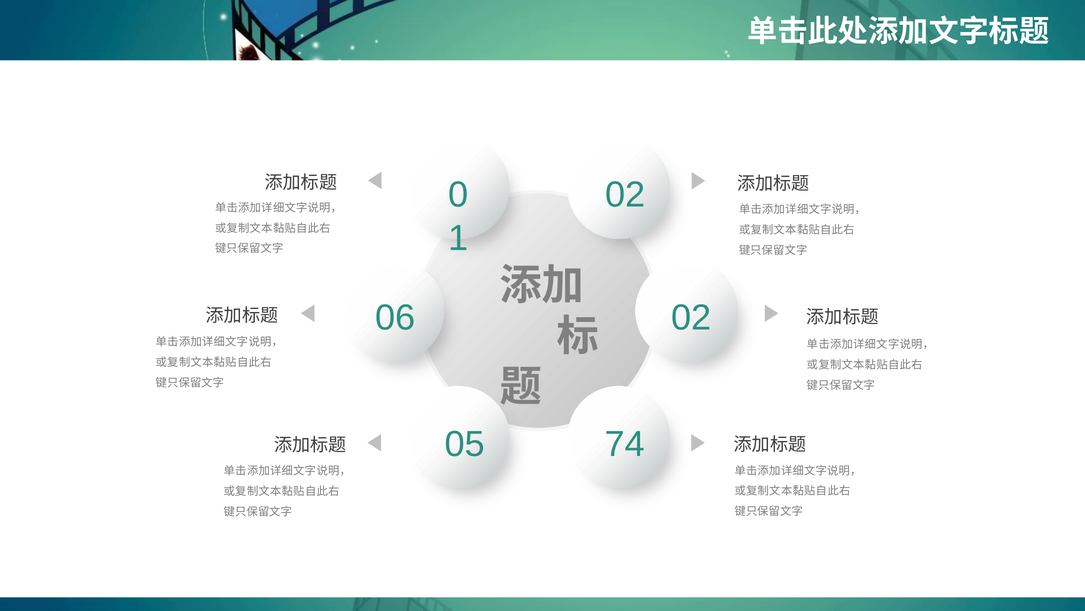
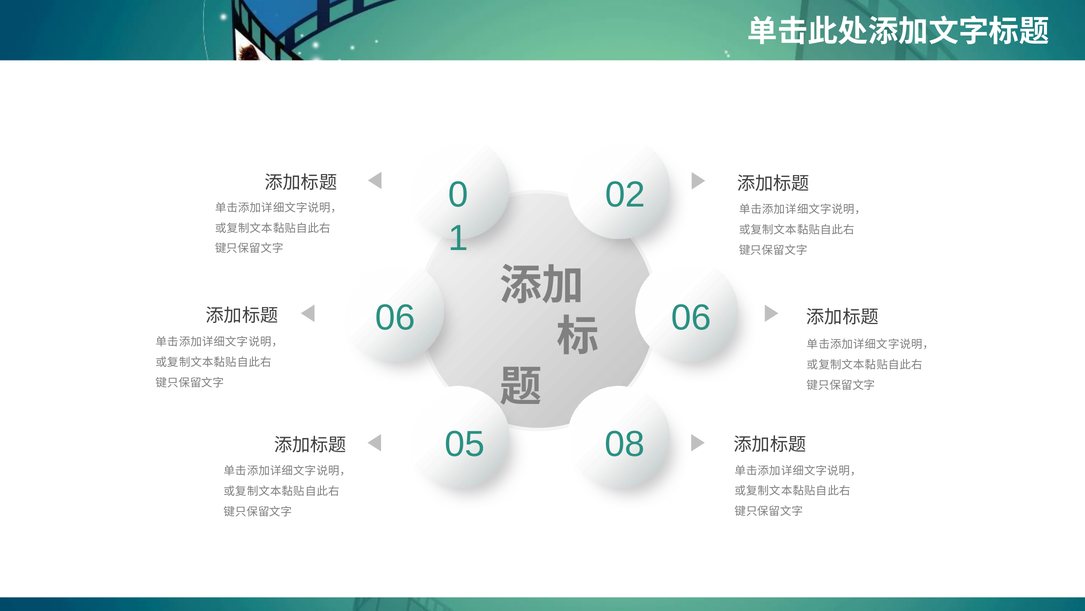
06 02: 02 -> 06
74: 74 -> 08
